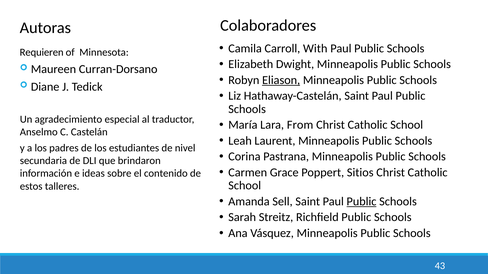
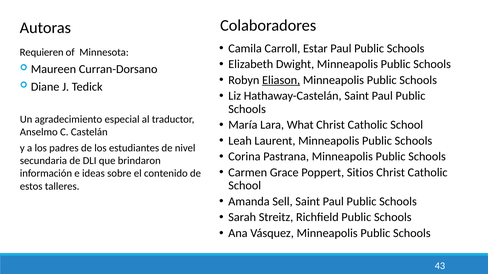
With: With -> Estar
From: From -> What
Public at (362, 202) underline: present -> none
